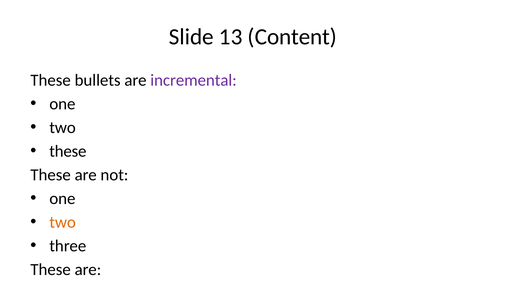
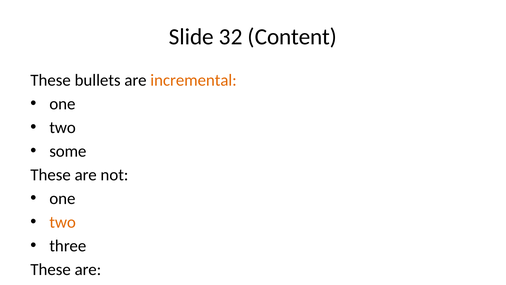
13: 13 -> 32
incremental colour: purple -> orange
these at (68, 151): these -> some
